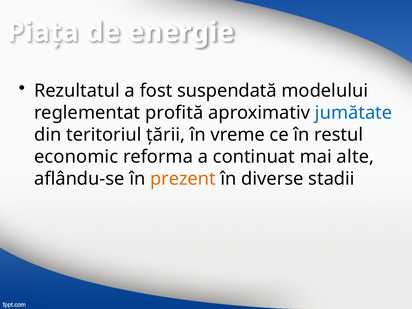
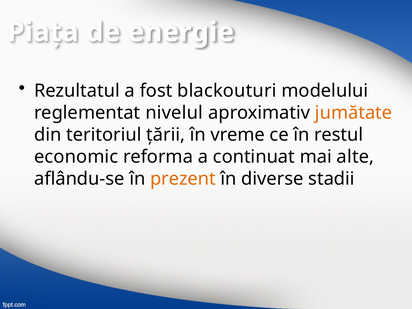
suspendată: suspendată -> blackouturi
profită: profită -> nivelul
jumătate colour: blue -> orange
